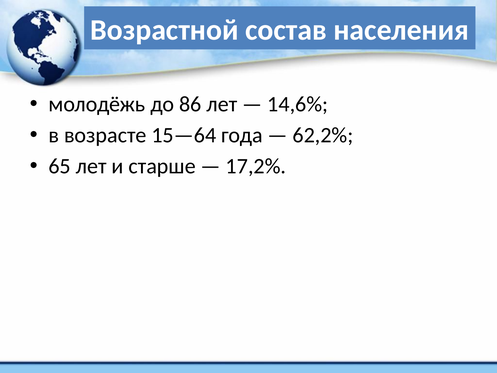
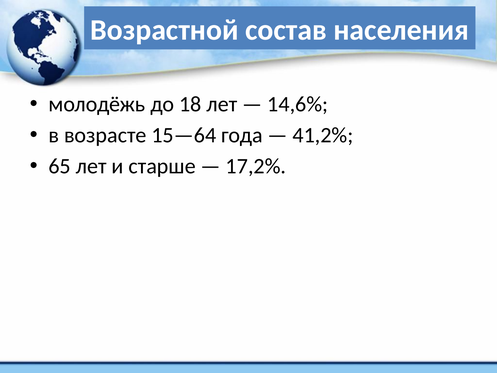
86: 86 -> 18
62,2%: 62,2% -> 41,2%
